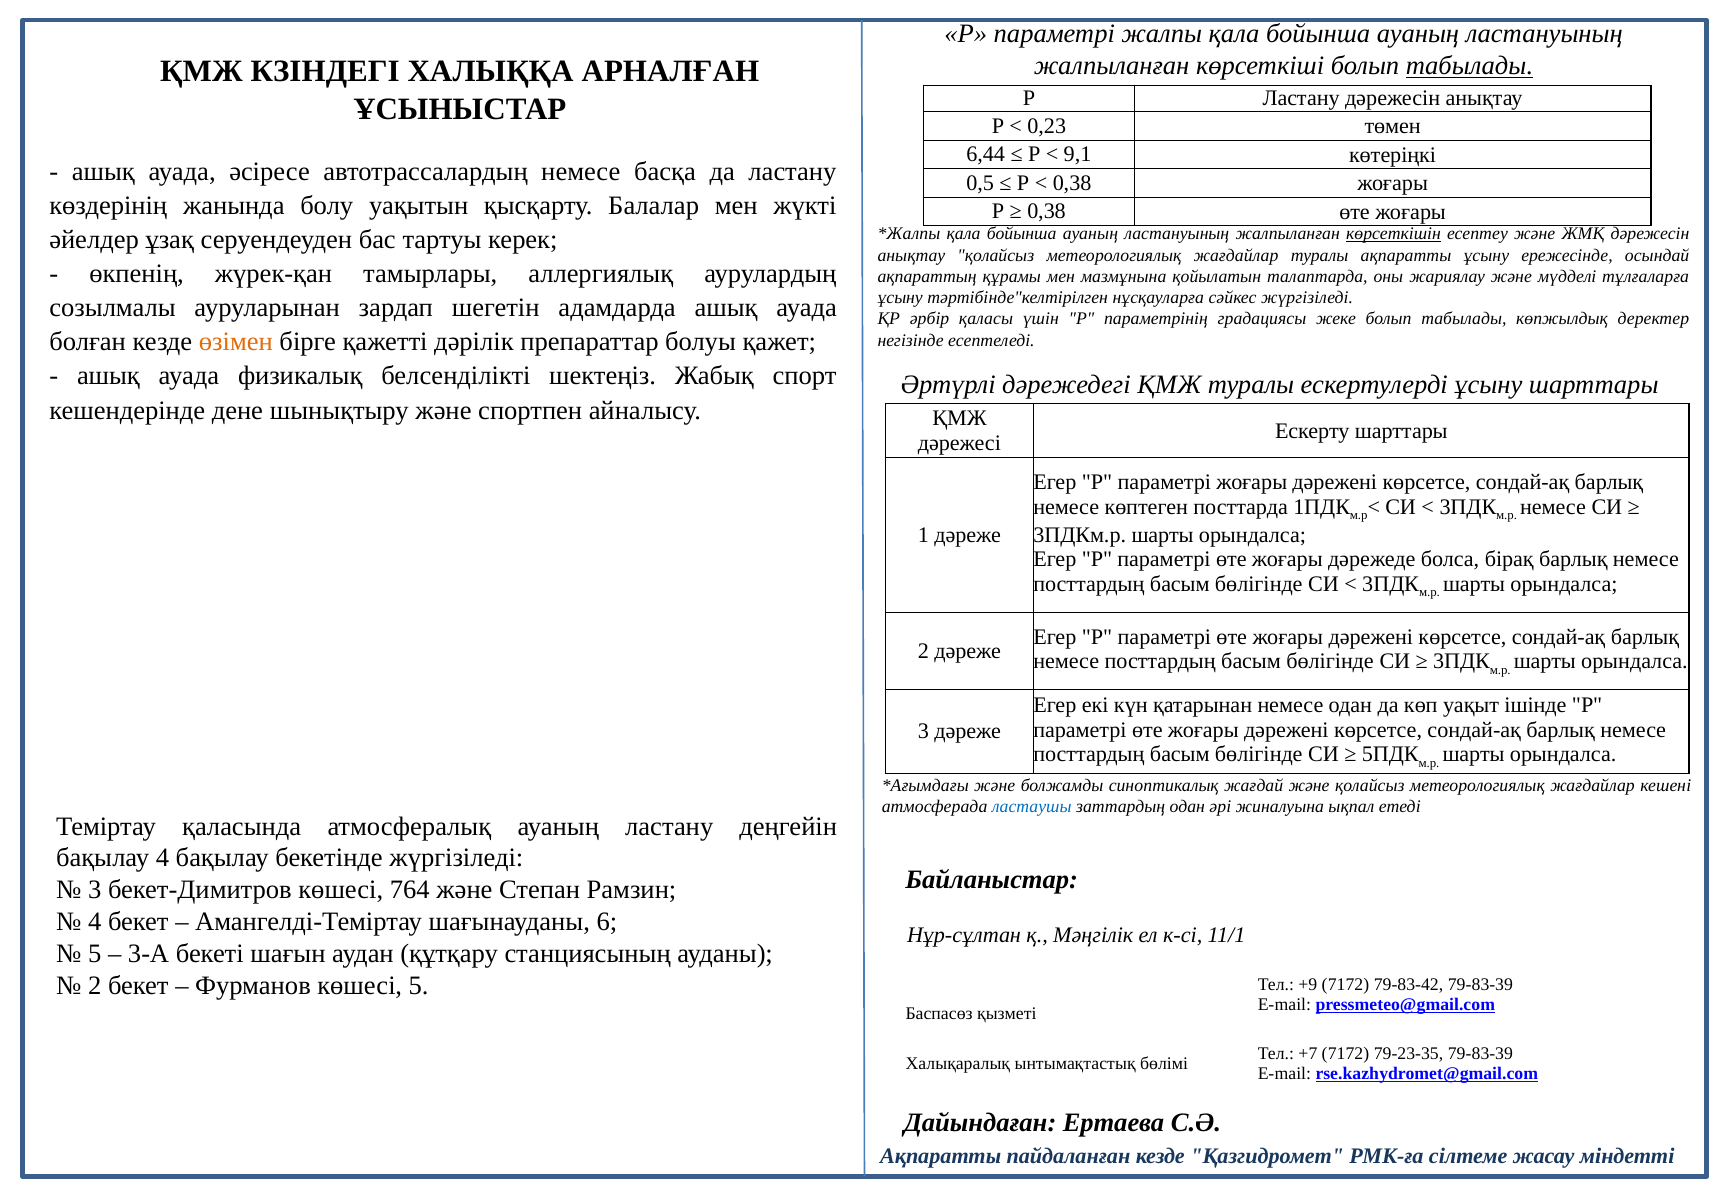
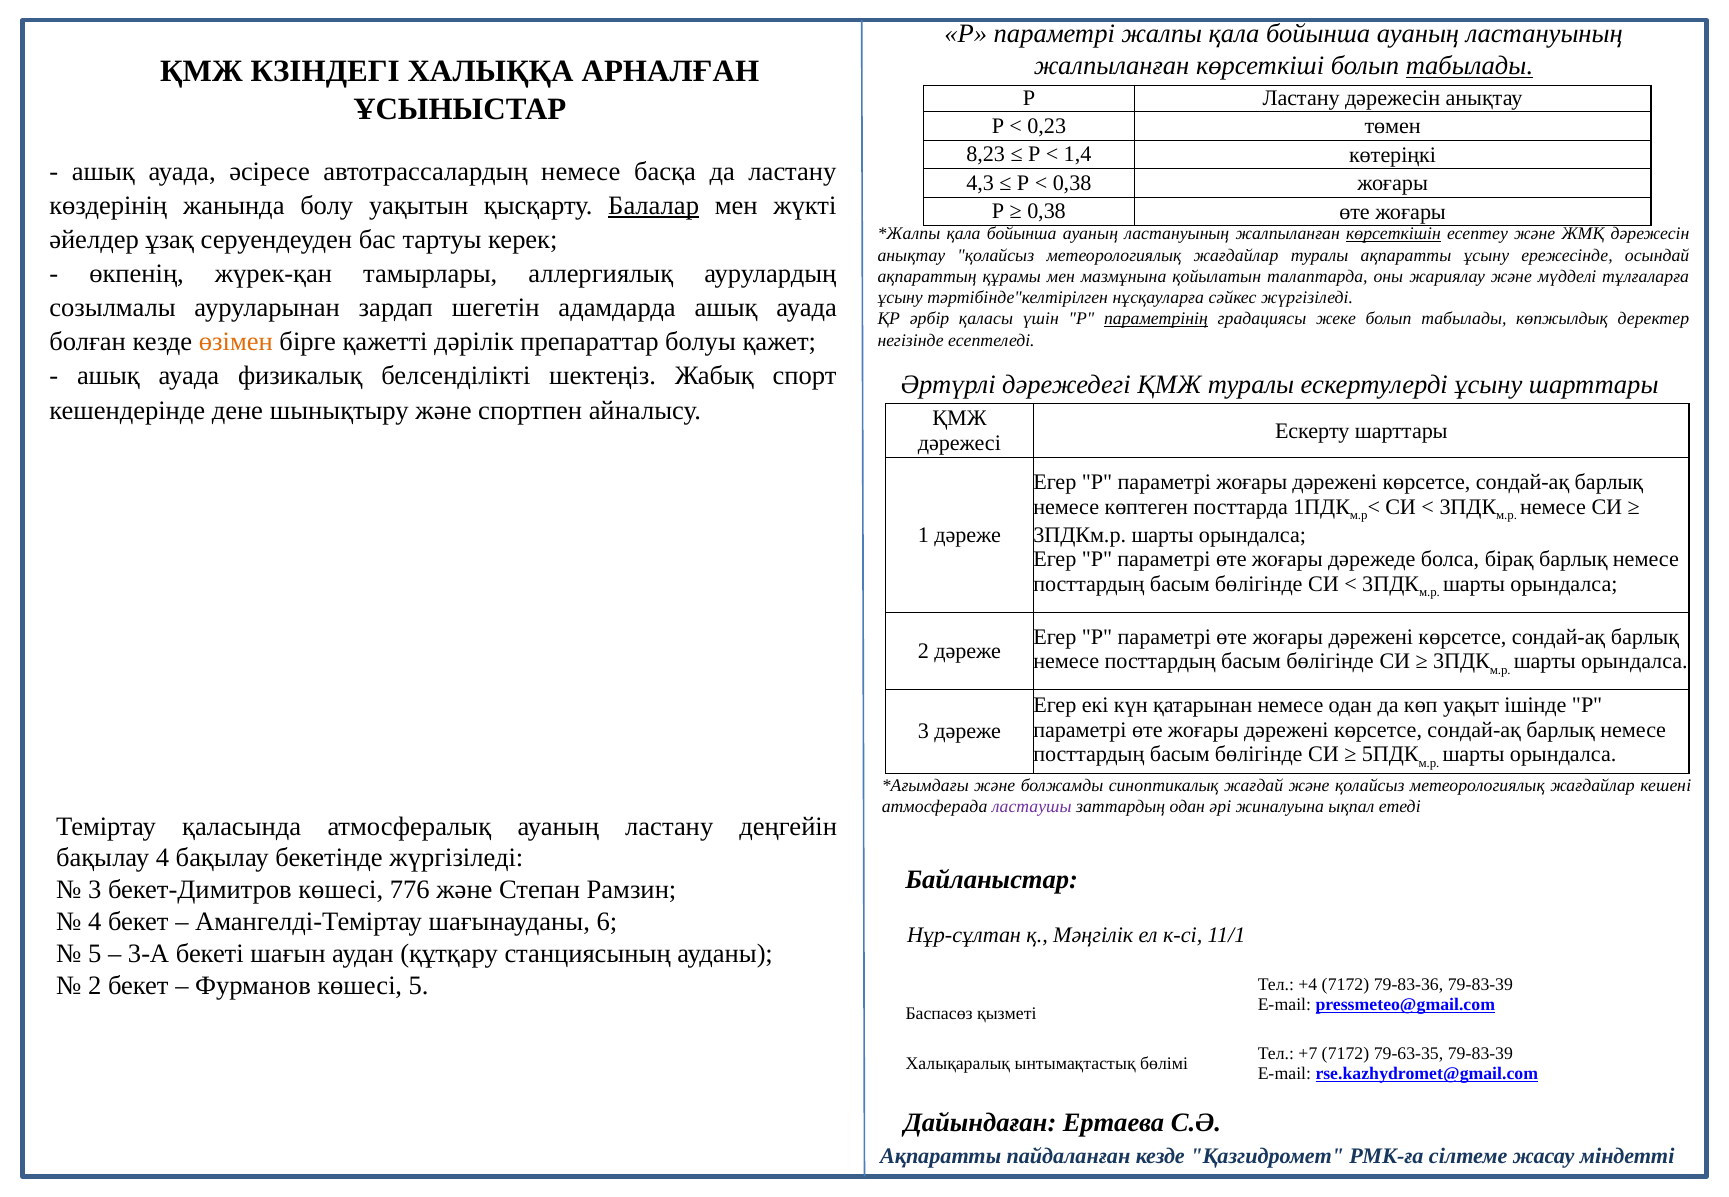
6,44: 6,44 -> 8,23
9,1: 9,1 -> 1,4
0,5: 0,5 -> 4,3
Балалар underline: none -> present
параметрінің underline: none -> present
ластаушы colour: blue -> purple
764: 764 -> 776
+9: +9 -> +4
79-83-42: 79-83-42 -> 79-83-36
79-23-35: 79-23-35 -> 79-63-35
